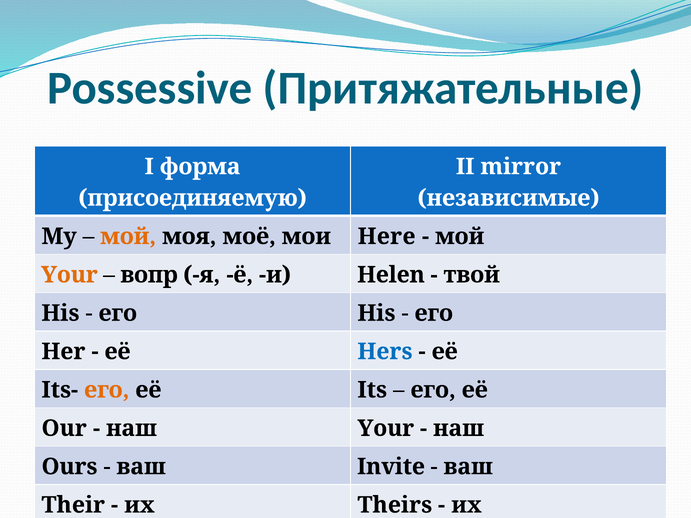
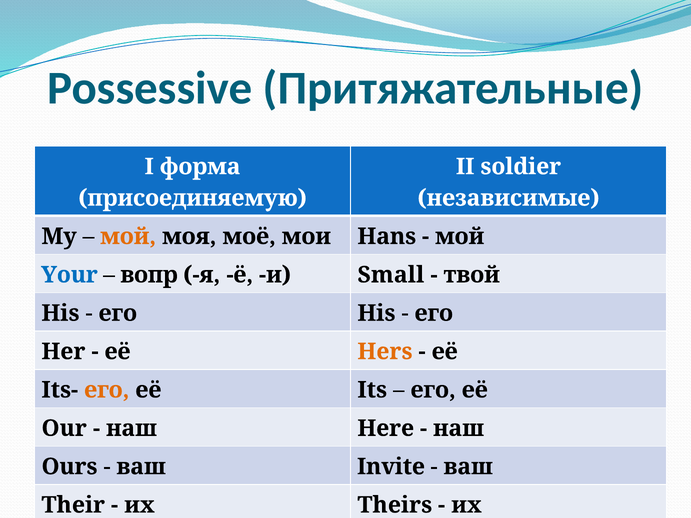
mirror: mirror -> soldier
Here: Here -> Hans
Your at (69, 275) colour: orange -> blue
Helen: Helen -> Small
Hers colour: blue -> orange
наш Your: Your -> Here
